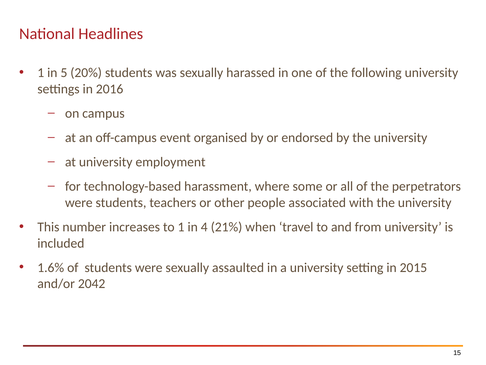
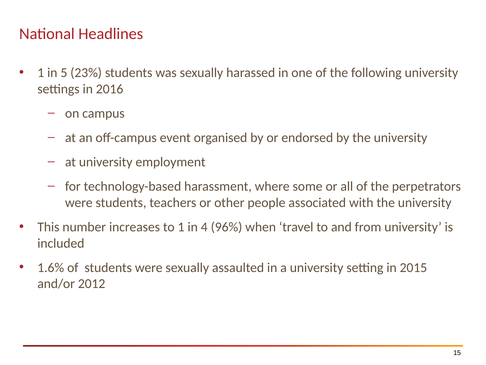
20%: 20% -> 23%
21%: 21% -> 96%
2042: 2042 -> 2012
